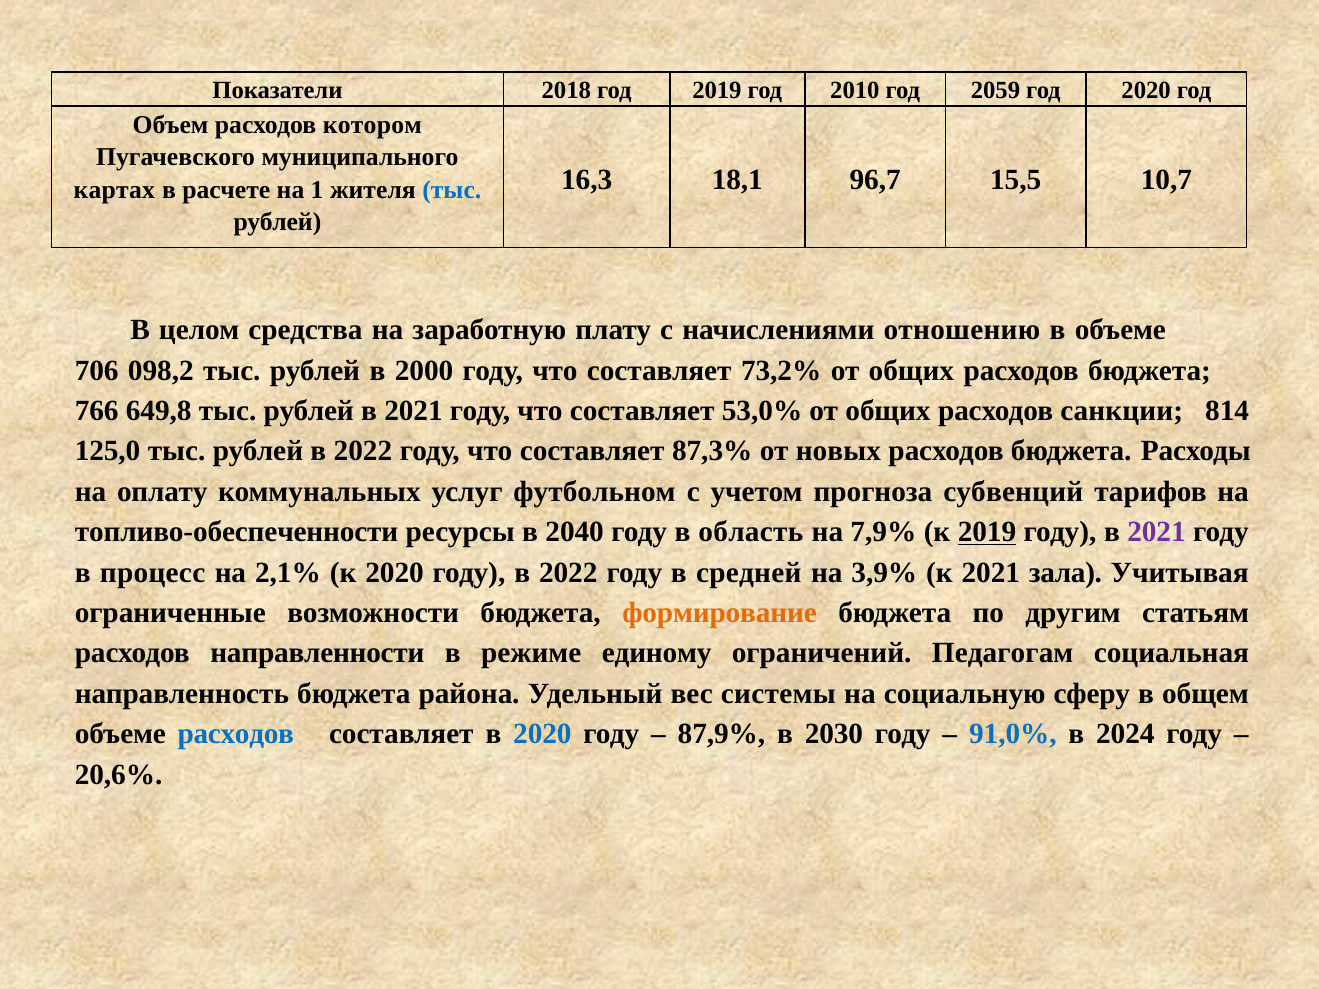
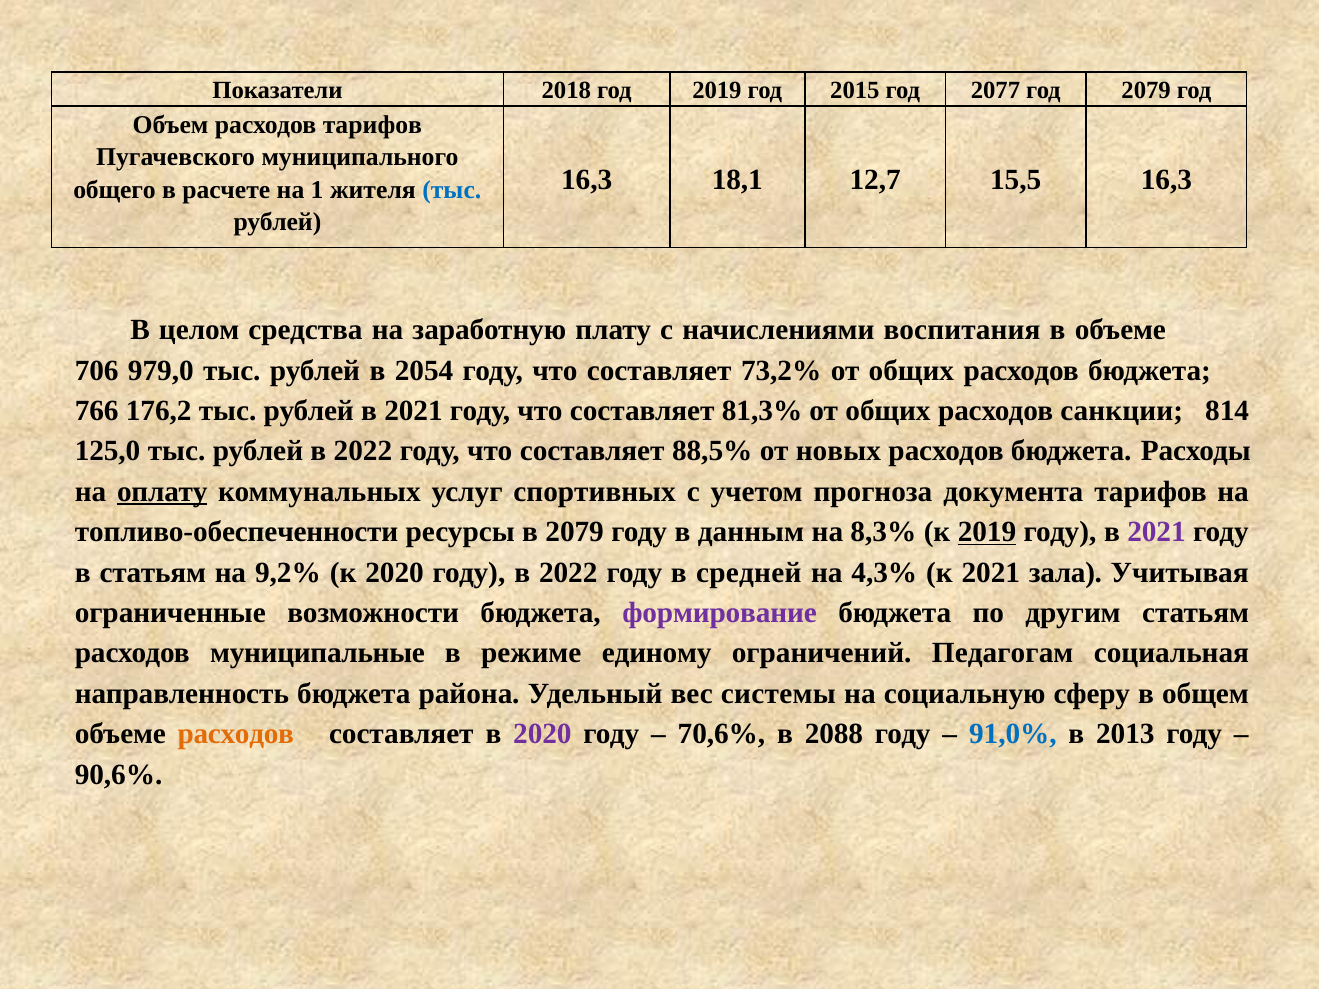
2010: 2010 -> 2015
2059: 2059 -> 2077
год 2020: 2020 -> 2079
расходов котором: котором -> тарифов
96,7: 96,7 -> 12,7
15,5 10,7: 10,7 -> 16,3
картах: картах -> общего
отношению: отношению -> воспитания
098,2: 098,2 -> 979,0
2000: 2000 -> 2054
649,8: 649,8 -> 176,2
53,0%: 53,0% -> 81,3%
87,3%: 87,3% -> 88,5%
оплату underline: none -> present
футбольном: футбольном -> спортивных
субвенций: субвенций -> документа
в 2040: 2040 -> 2079
область: область -> данным
7,9%: 7,9% -> 8,3%
в процесс: процесс -> статьям
2,1%: 2,1% -> 9,2%
3,9%: 3,9% -> 4,3%
формирование colour: orange -> purple
направленности: направленности -> муниципальные
расходов at (236, 734) colour: blue -> orange
2020 at (542, 734) colour: blue -> purple
87,9%: 87,9% -> 70,6%
2030: 2030 -> 2088
2024: 2024 -> 2013
20,6%: 20,6% -> 90,6%
